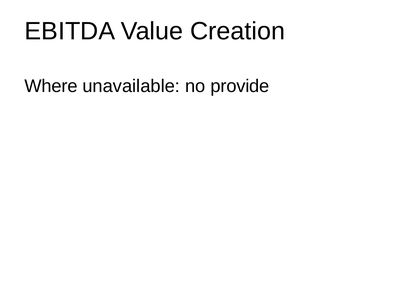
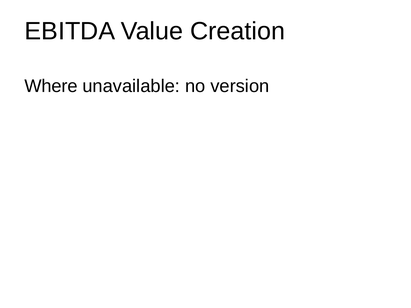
provide: provide -> version
